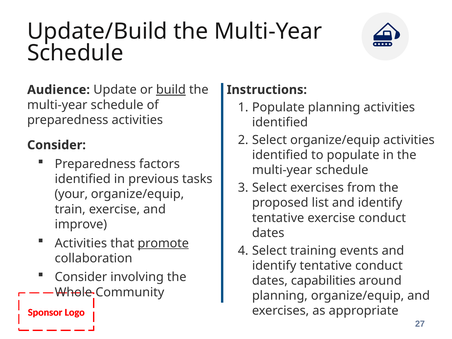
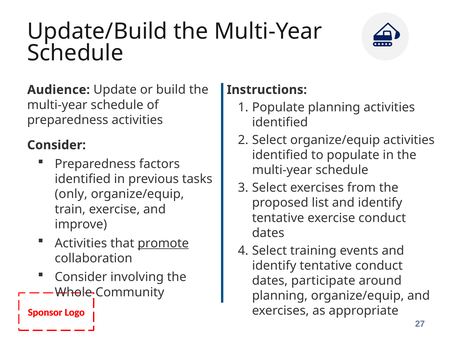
build underline: present -> none
your: your -> only
capabilities: capabilities -> participate
